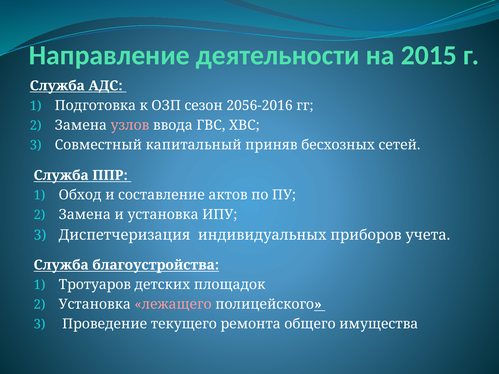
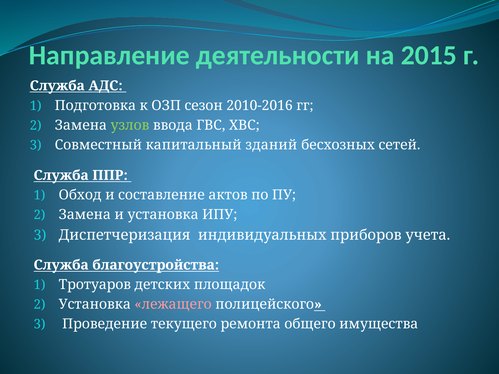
2056-2016: 2056-2016 -> 2010-2016
узлов colour: pink -> light green
приняв: приняв -> зданий
